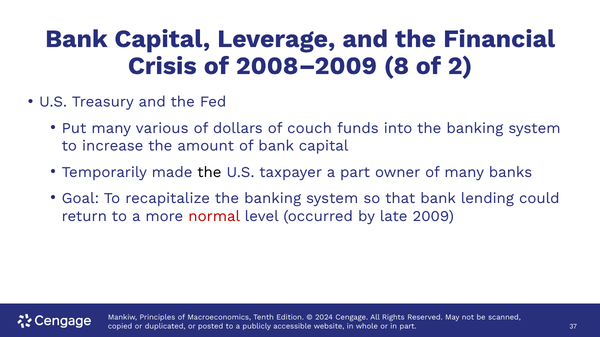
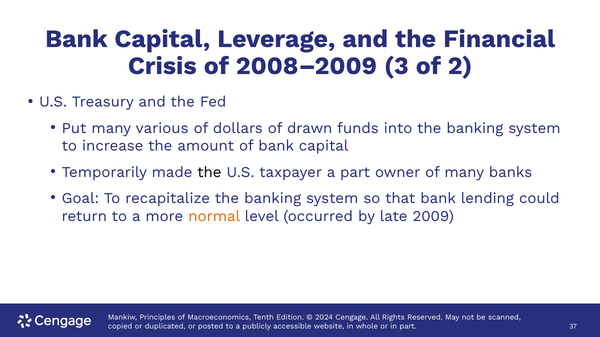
8: 8 -> 3
couch: couch -> drawn
normal colour: red -> orange
